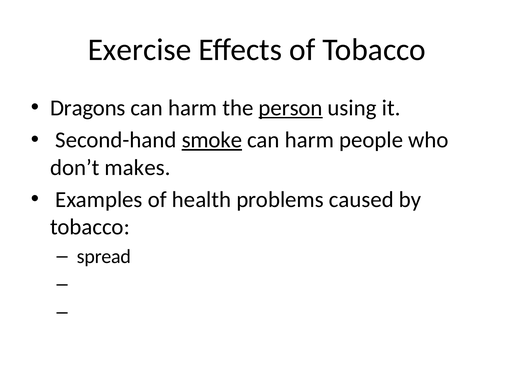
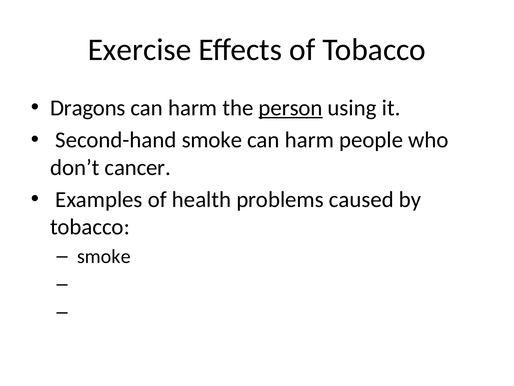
smoke at (212, 140) underline: present -> none
makes: makes -> cancer
spread at (104, 256): spread -> smoke
